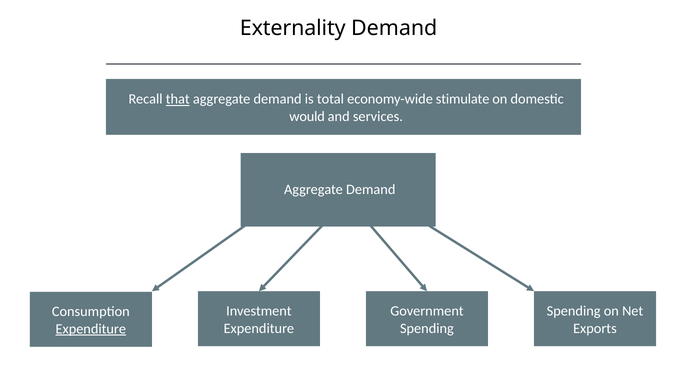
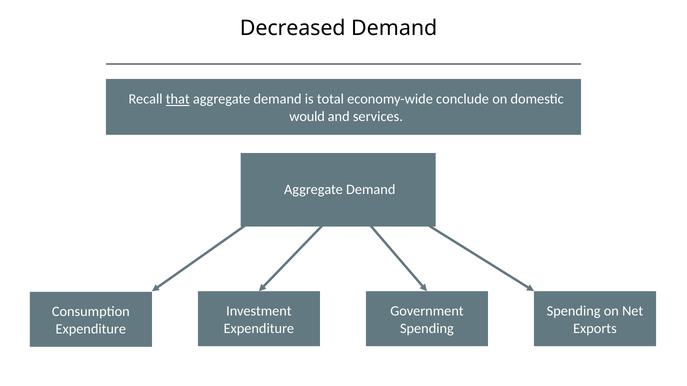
Externality: Externality -> Decreased
stimulate: stimulate -> conclude
Expenditure at (91, 329) underline: present -> none
